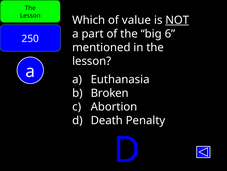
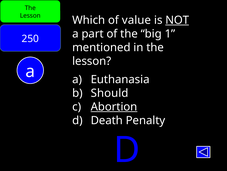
6: 6 -> 1
Broken: Broken -> Should
Abortion underline: none -> present
